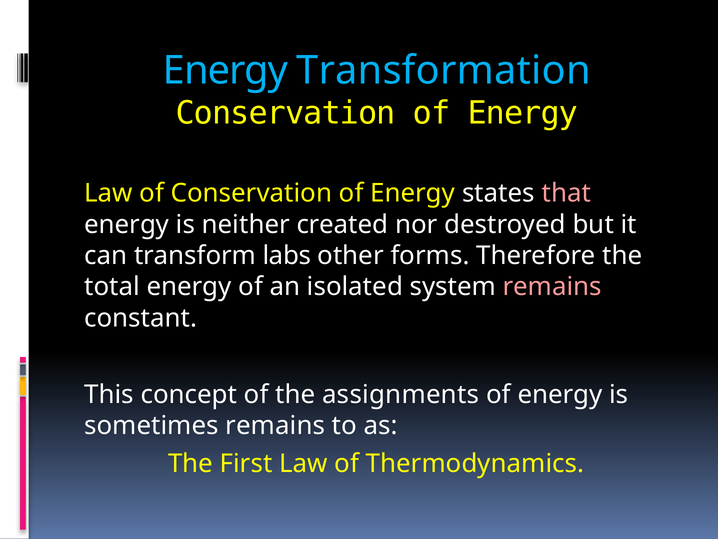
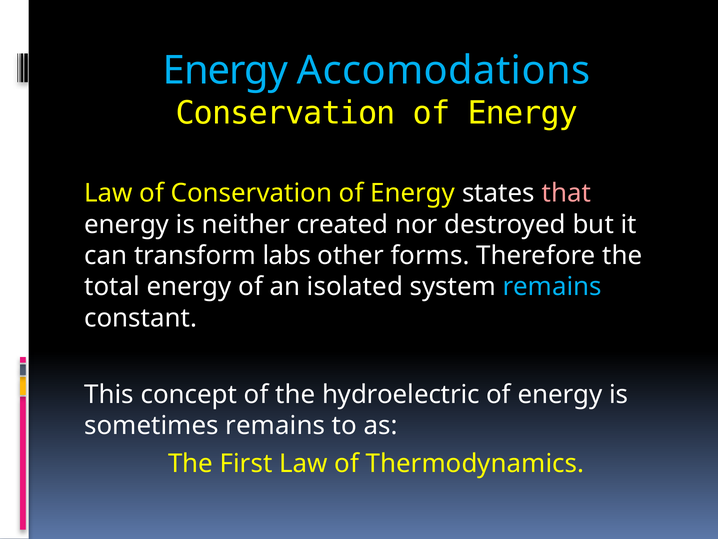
Transformation: Transformation -> Accomodations
remains at (552, 287) colour: pink -> light blue
assignments: assignments -> hydroelectric
